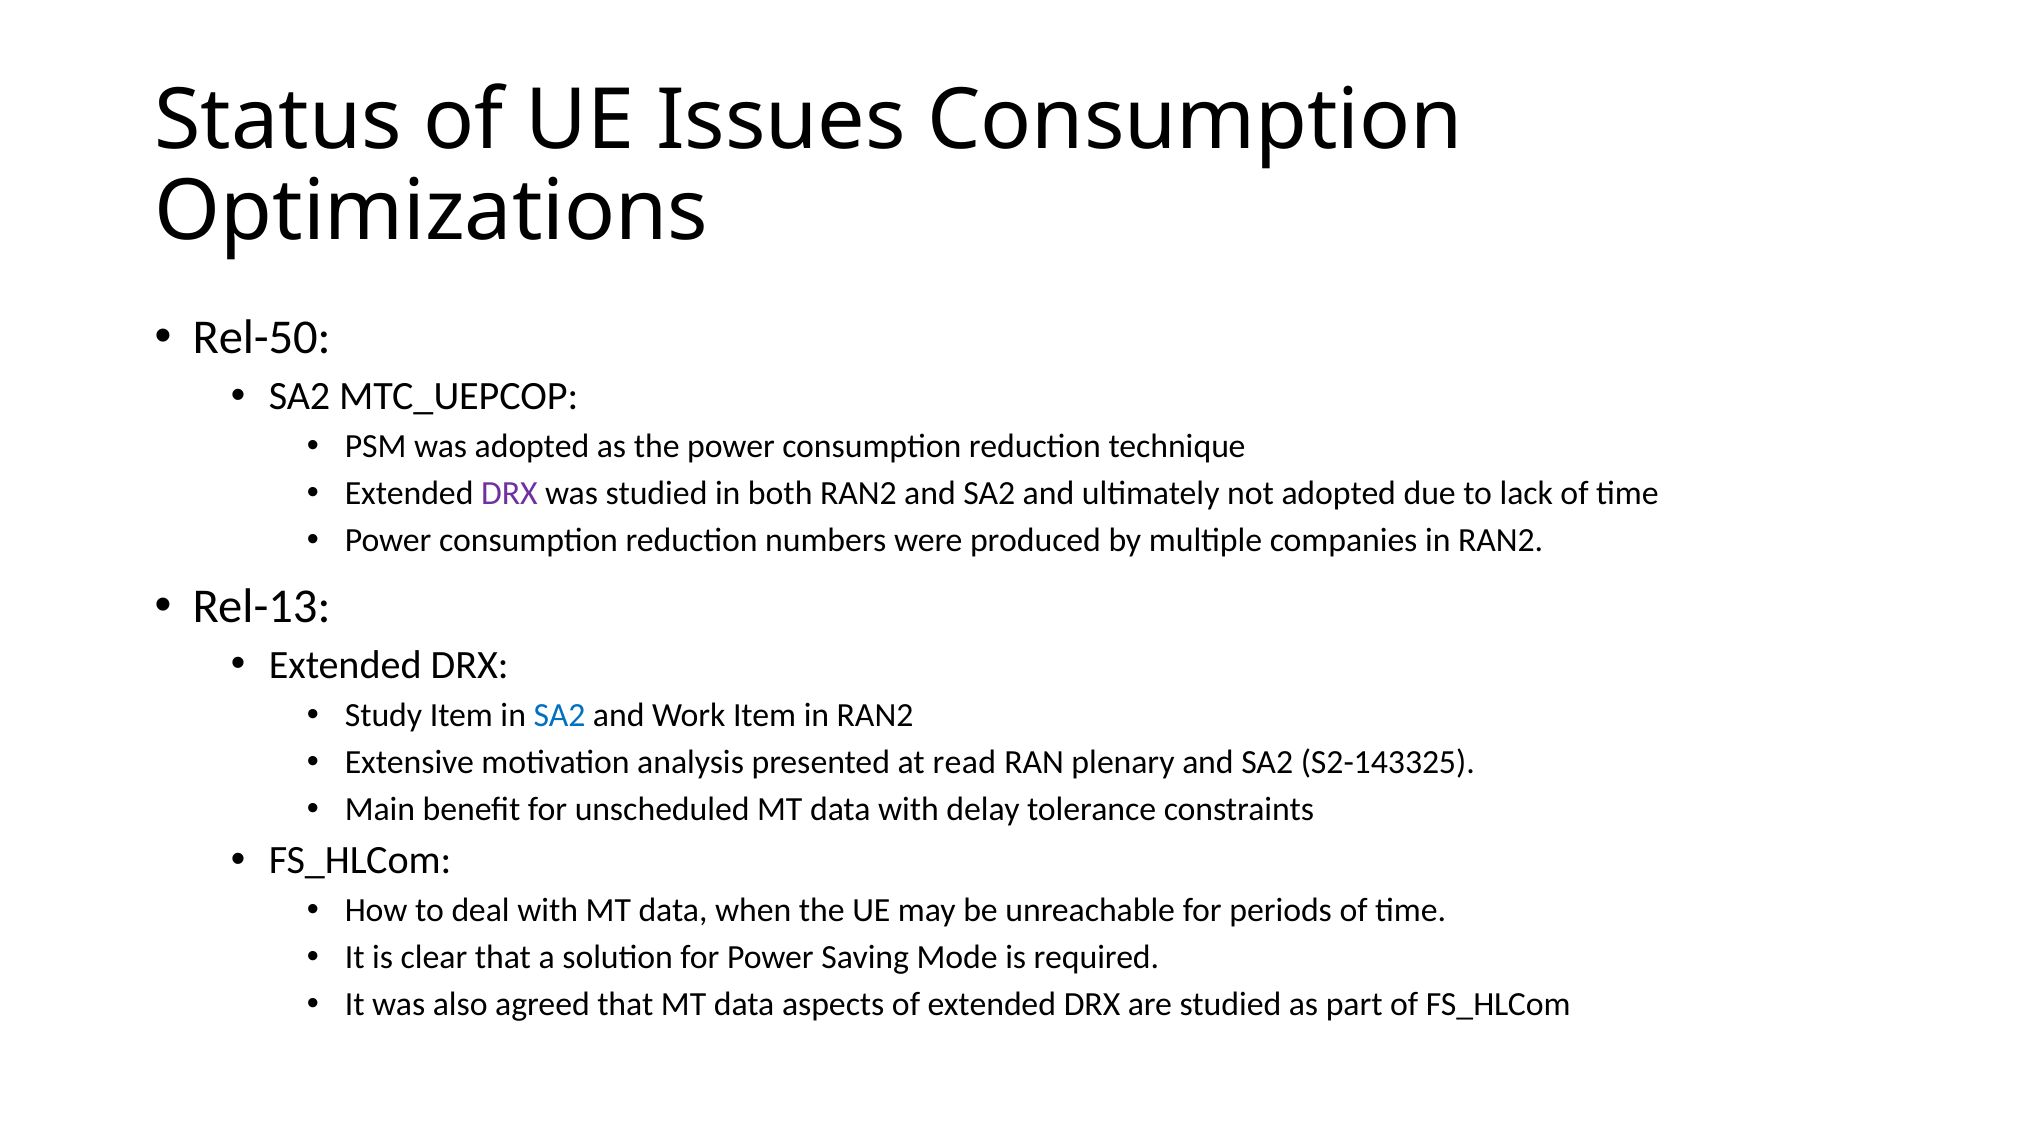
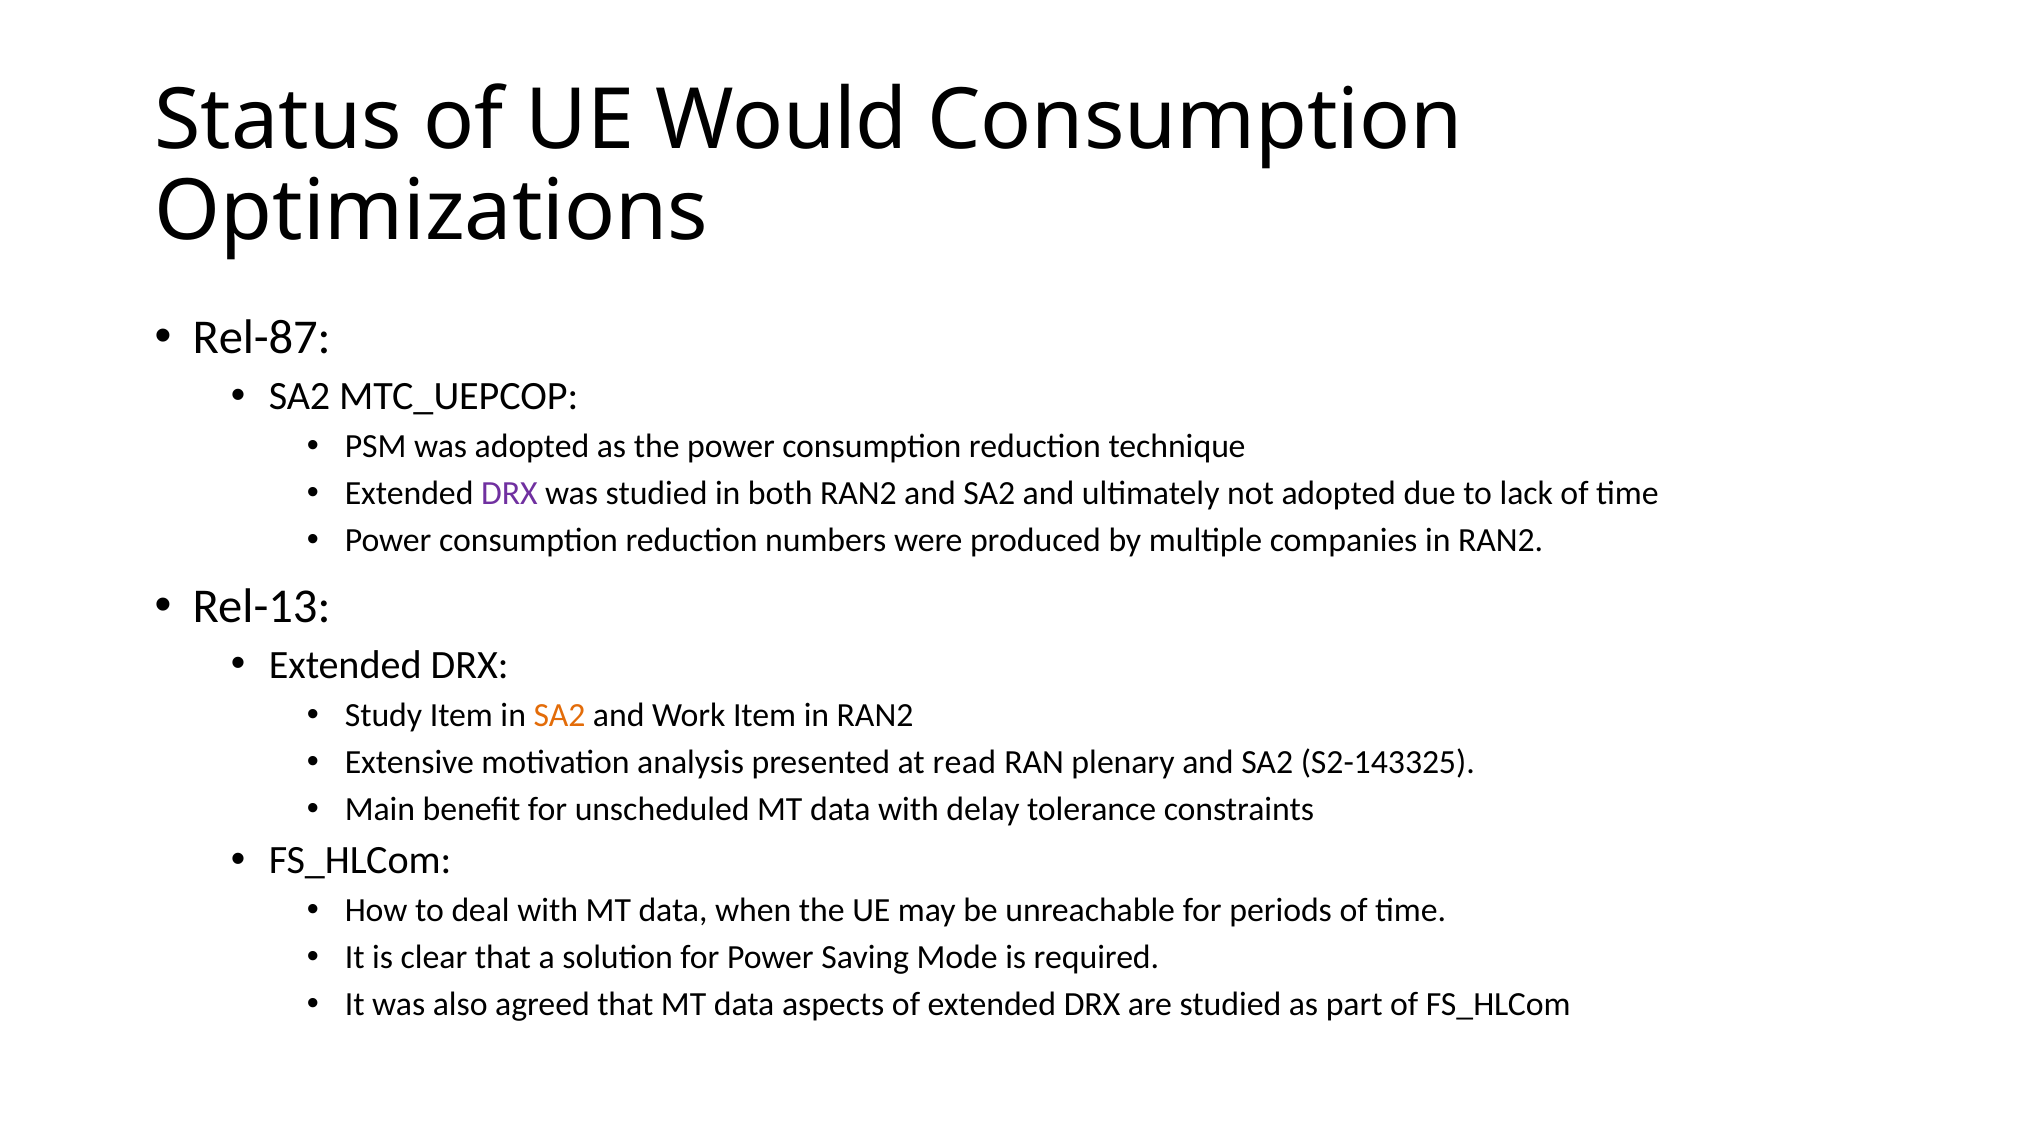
Issues: Issues -> Would
Rel-50: Rel-50 -> Rel-87
SA2 at (560, 715) colour: blue -> orange
